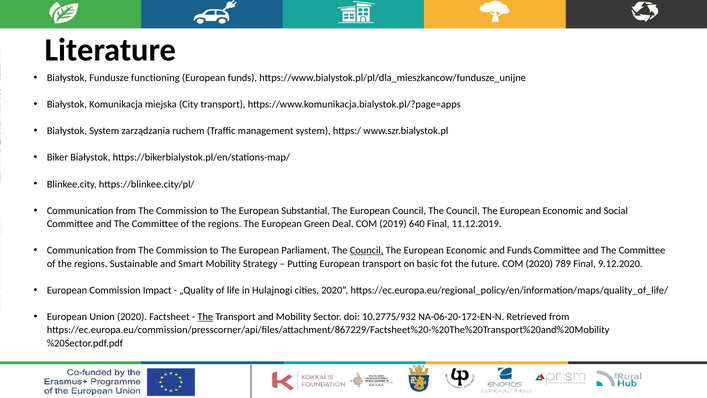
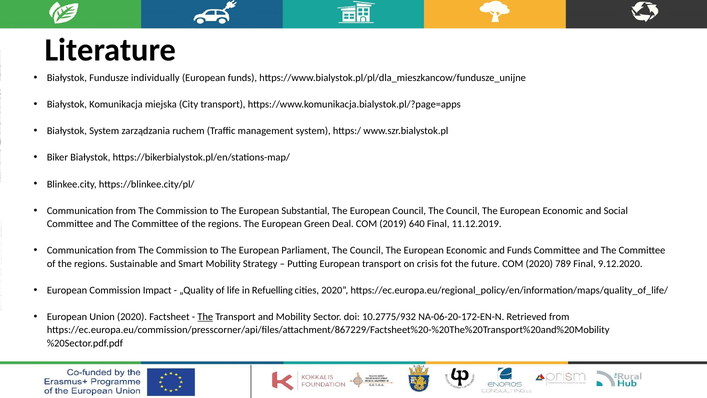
functioning: functioning -> individually
Council at (367, 250) underline: present -> none
basic: basic -> crisis
Hulajnogi: Hulajnogi -> Refuelling
